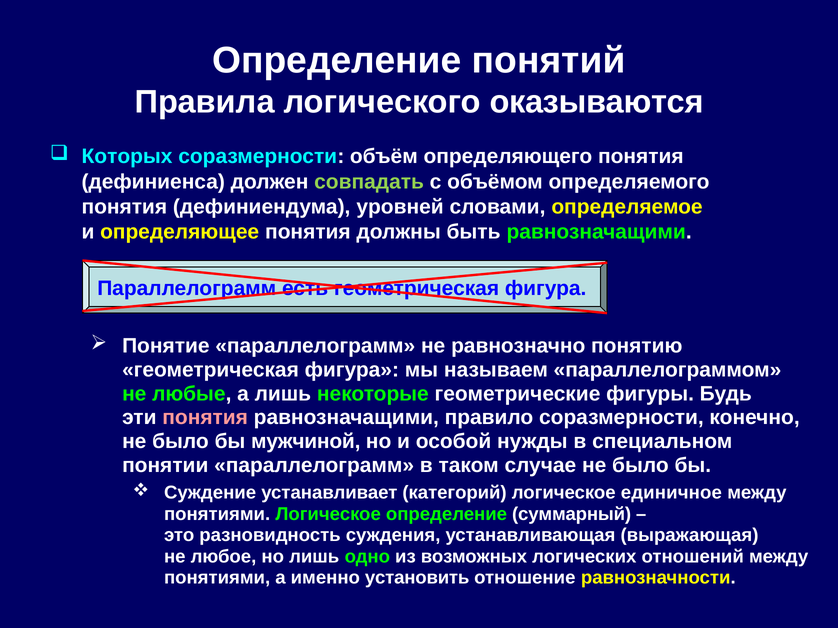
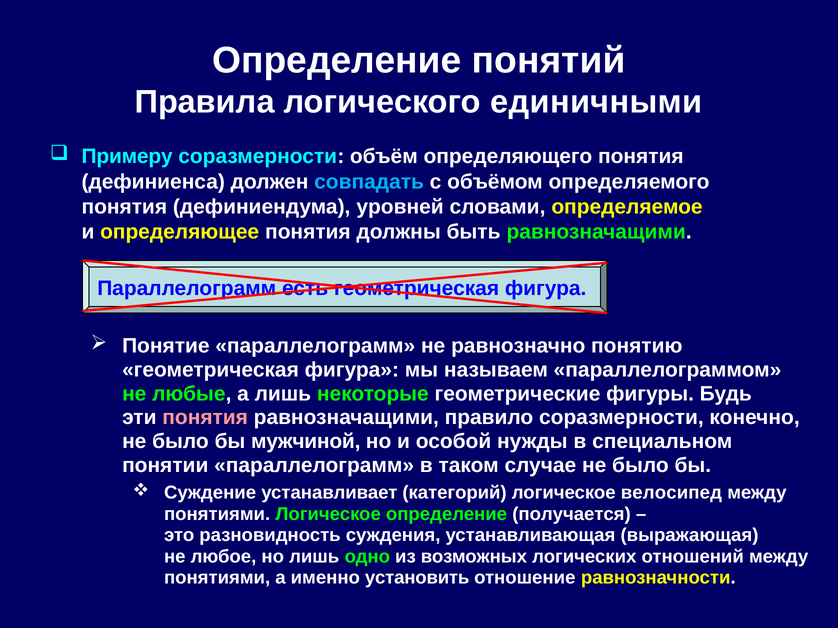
оказываются: оказываются -> единичными
Которых: Которых -> Примеру
совпадать colour: light green -> light blue
единичное: единичное -> велосипед
суммарный: суммарный -> получается
